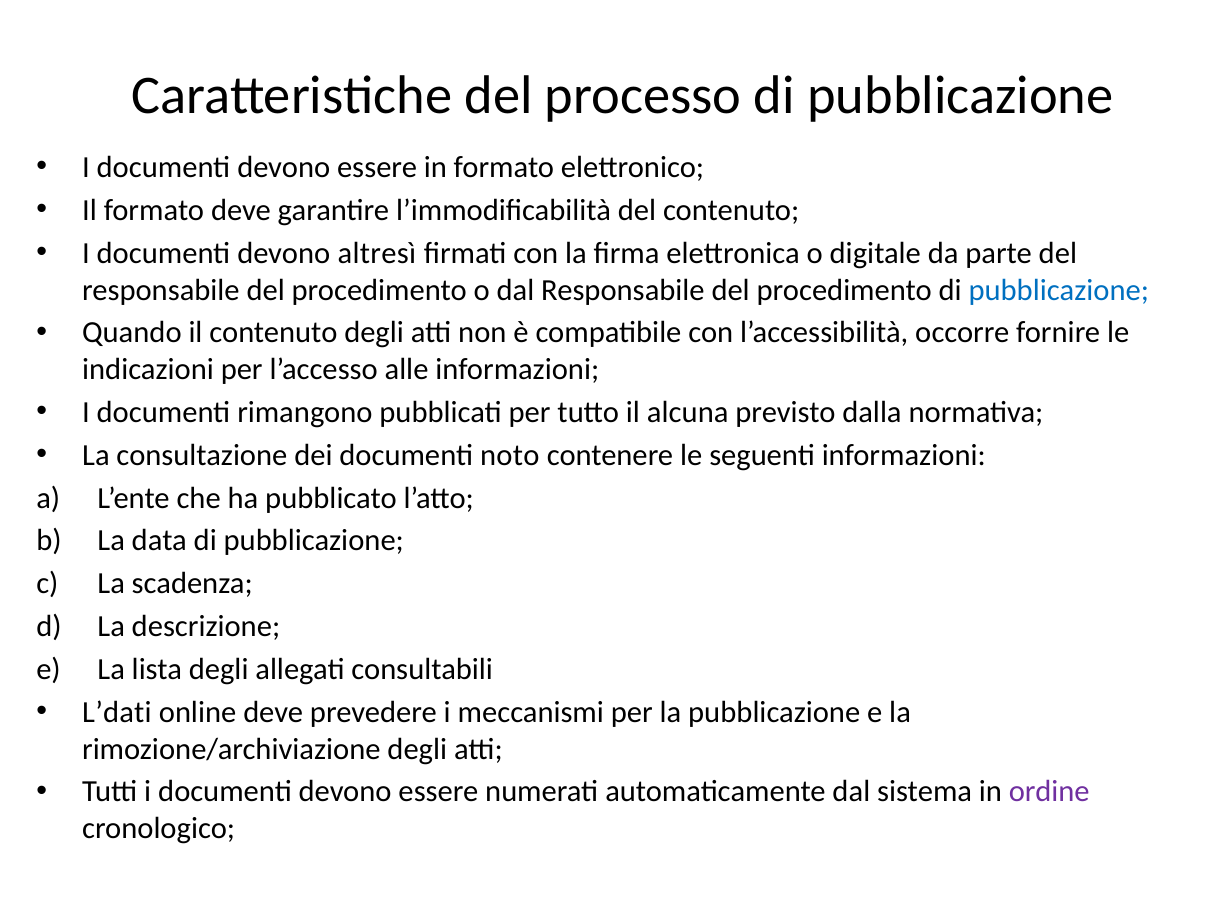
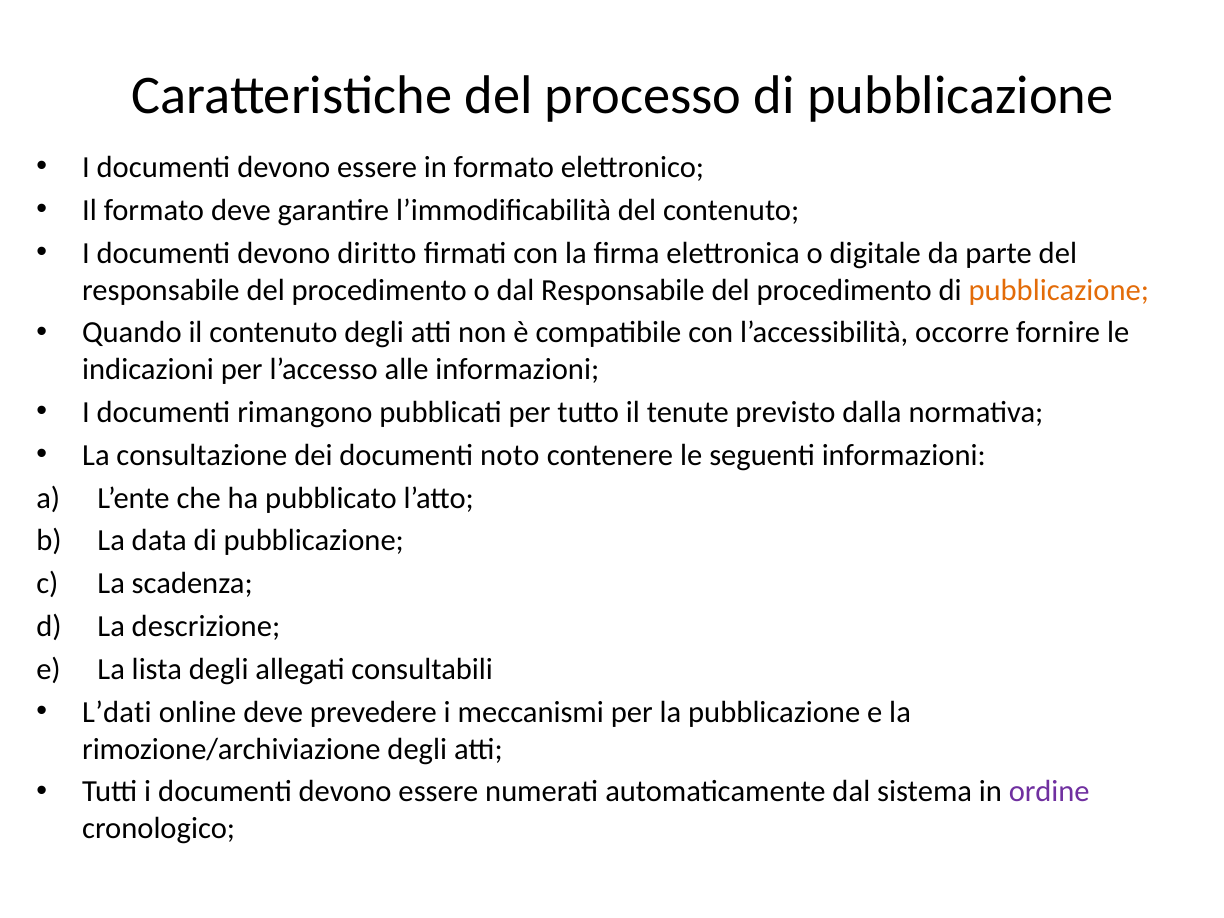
altresì: altresì -> diritto
pubblicazione at (1059, 290) colour: blue -> orange
alcuna: alcuna -> tenute
